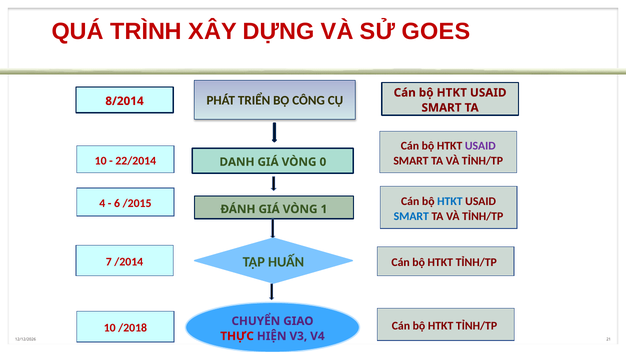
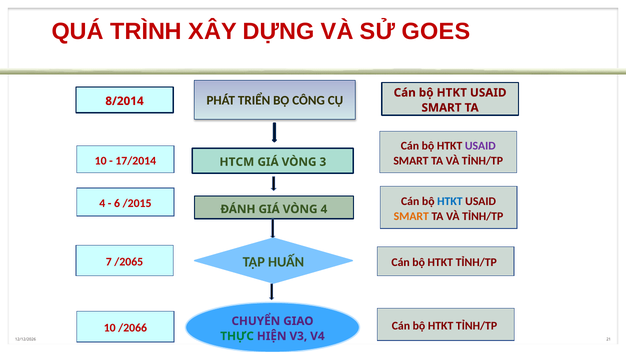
22/2014: 22/2014 -> 17/2014
DANH: DANH -> HTCM
0: 0 -> 3
VÒNG 1: 1 -> 4
SMART at (411, 216) colour: blue -> orange
/2014: /2014 -> /2065
/2018: /2018 -> /2066
THỰC colour: red -> green
